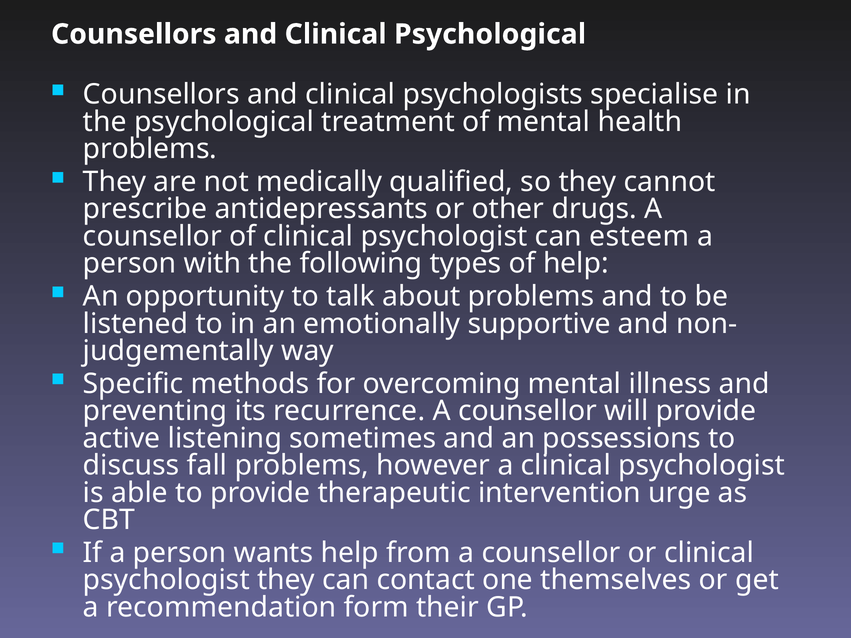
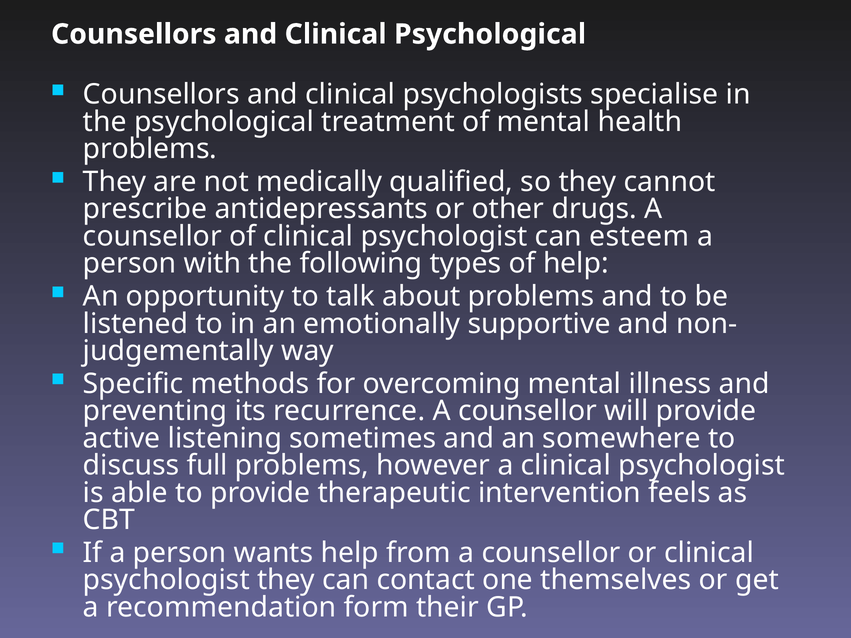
possessions: possessions -> somewhere
fall: fall -> full
urge: urge -> feels
